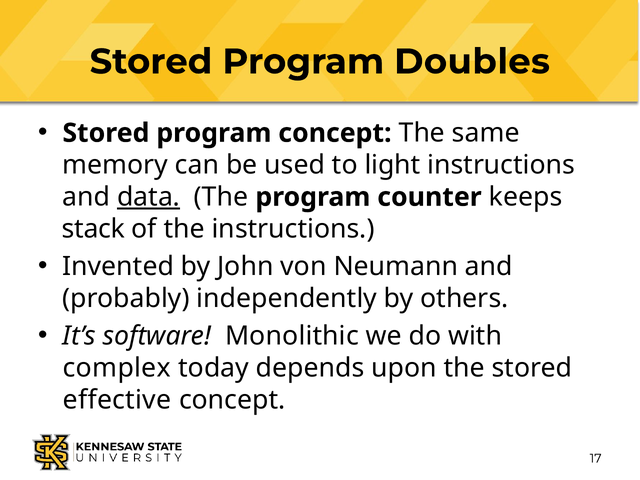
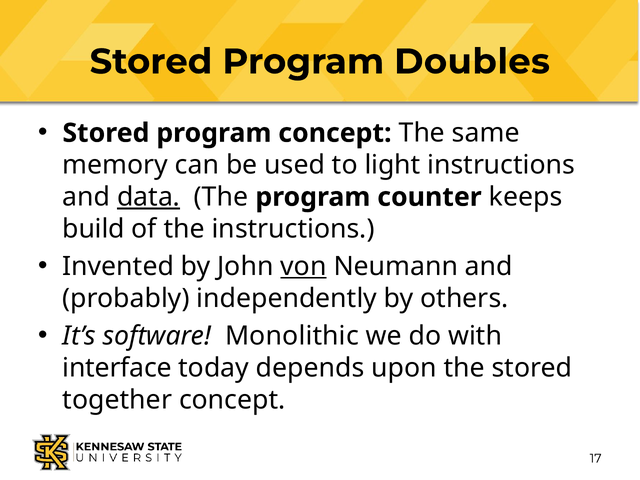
stack: stack -> build
von underline: none -> present
complex: complex -> interface
effective: effective -> together
